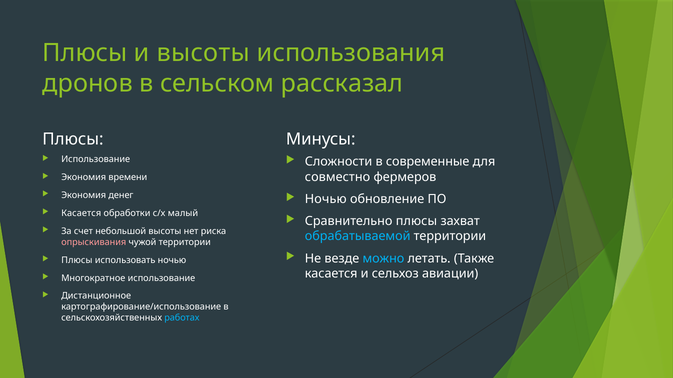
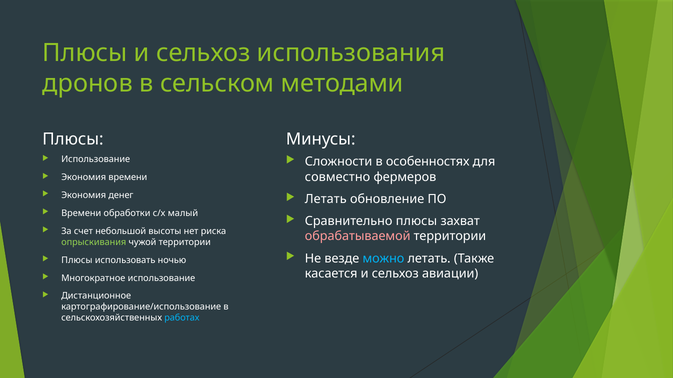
Плюсы и высоты: высоты -> сельхоз
рассказал: рассказал -> методами
современные: современные -> особенностях
Ночью at (326, 199): Ночью -> Летать
Касается at (81, 214): Касается -> Времени
обрабатываемой colour: light blue -> pink
опрыскивания colour: pink -> light green
